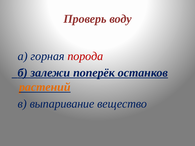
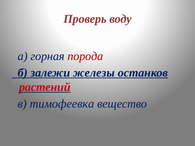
поперёк: поперёк -> железы
растений colour: orange -> red
выпаривание: выпаривание -> тимофеевка
